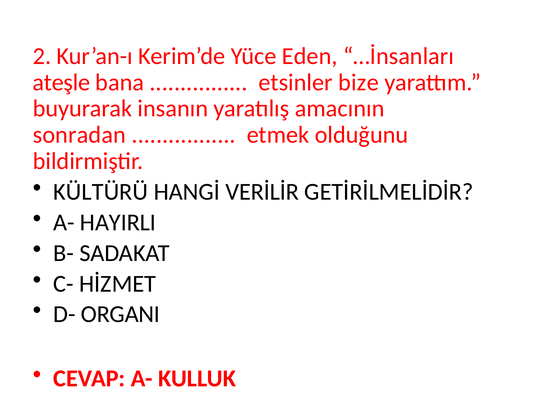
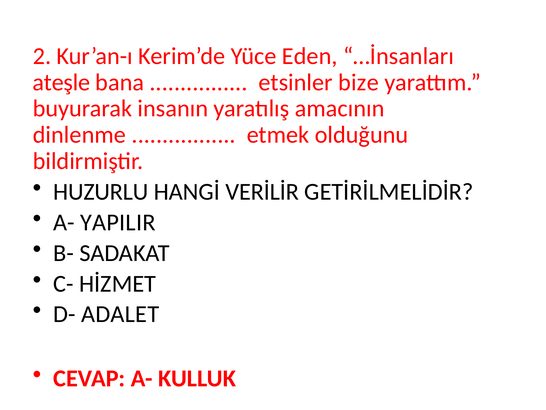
sonradan: sonradan -> dinlenme
KÜLTÜRÜ: KÜLTÜRÜ -> HUZURLU
HAYIRLI: HAYIRLI -> YAPILIR
ORGANI: ORGANI -> ADALET
